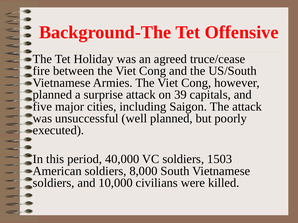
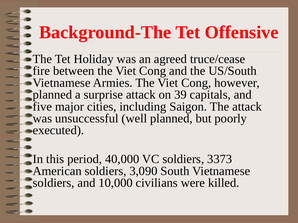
1503: 1503 -> 3373
8,000: 8,000 -> 3,090
